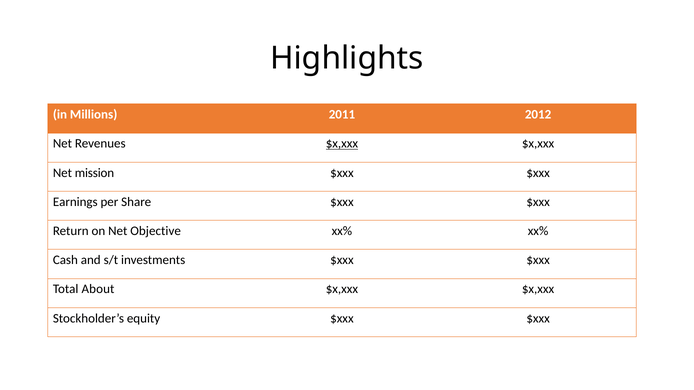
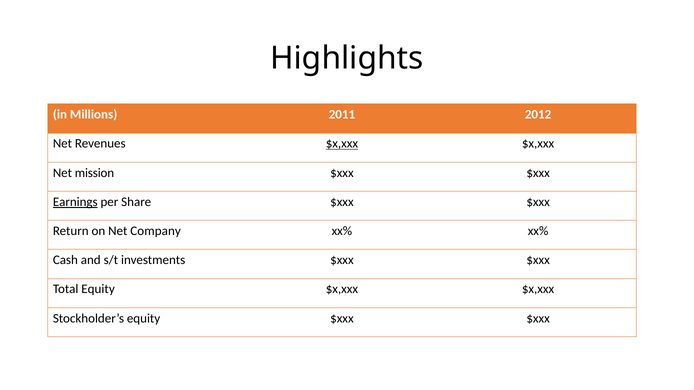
Earnings underline: none -> present
Objective: Objective -> Company
Total About: About -> Equity
